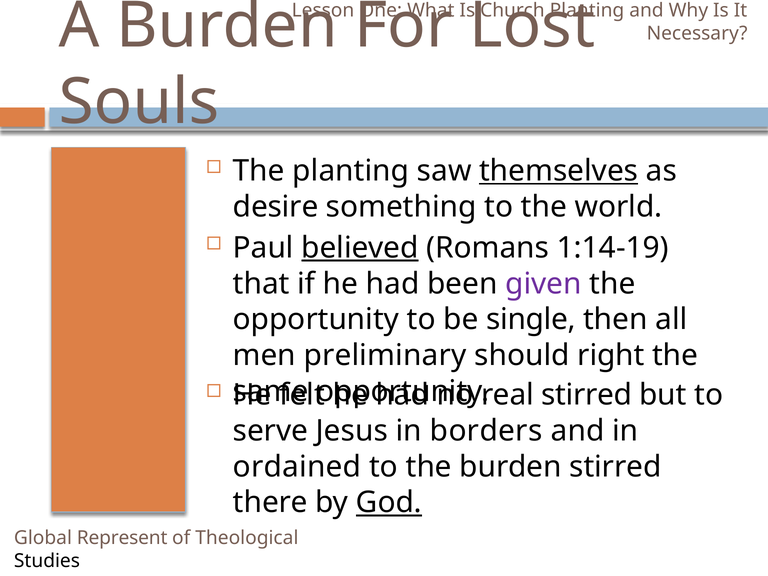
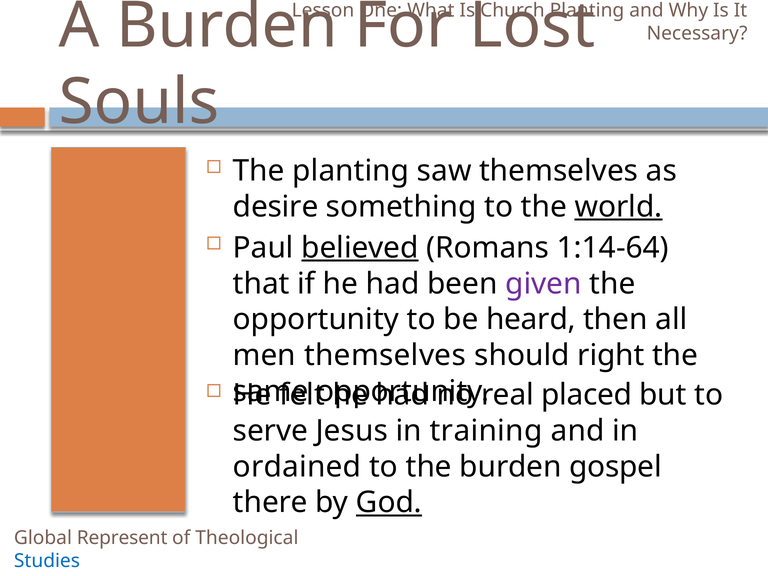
themselves at (559, 171) underline: present -> none
world underline: none -> present
1:14-19: 1:14-19 -> 1:14-64
single: single -> heard
men preliminary: preliminary -> themselves
real stirred: stirred -> placed
borders: borders -> training
burden stirred: stirred -> gospel
Studies colour: black -> blue
